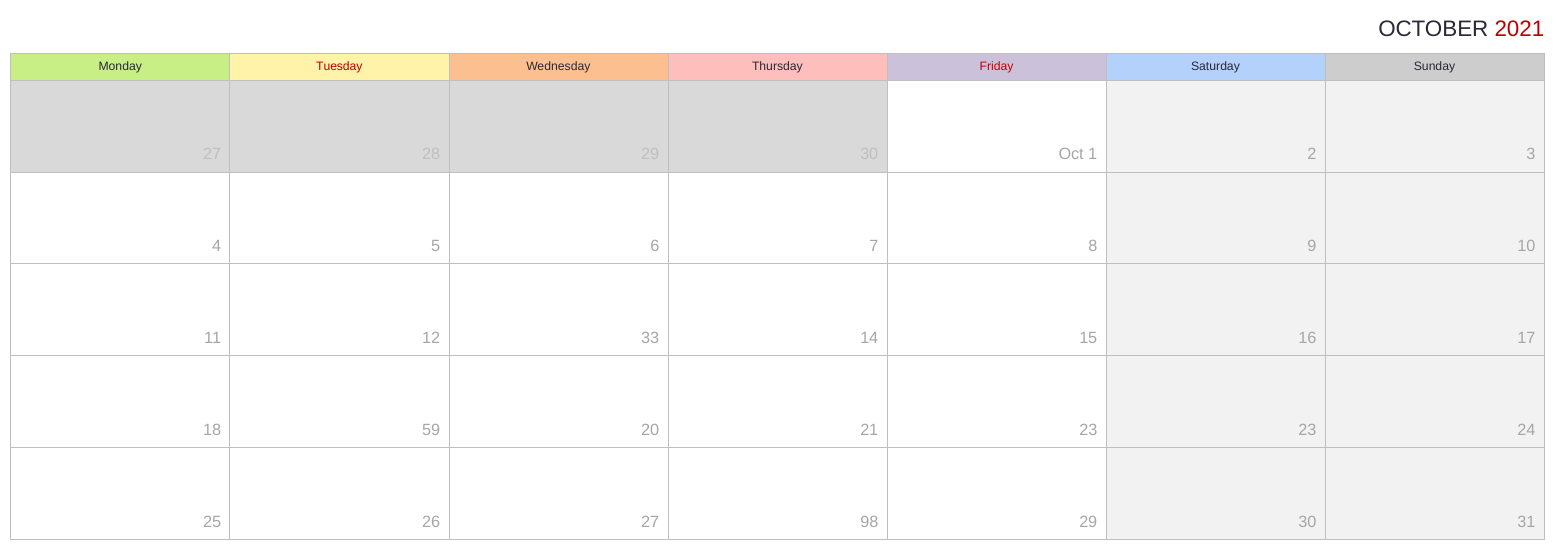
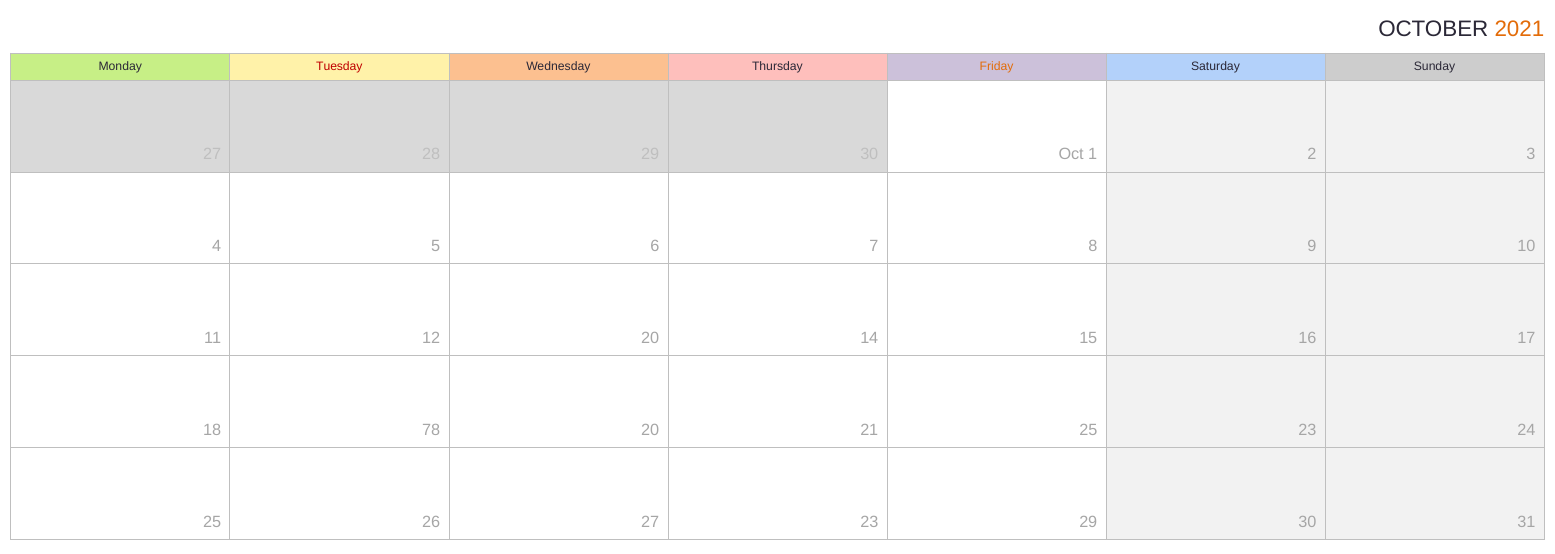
2021 colour: red -> orange
Friday colour: red -> orange
12 33: 33 -> 20
59: 59 -> 78
21 23: 23 -> 25
27 98: 98 -> 23
